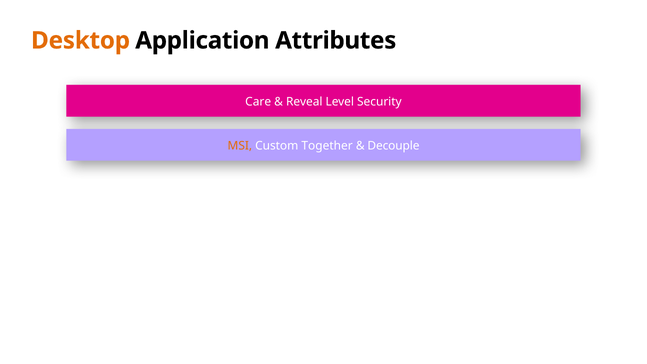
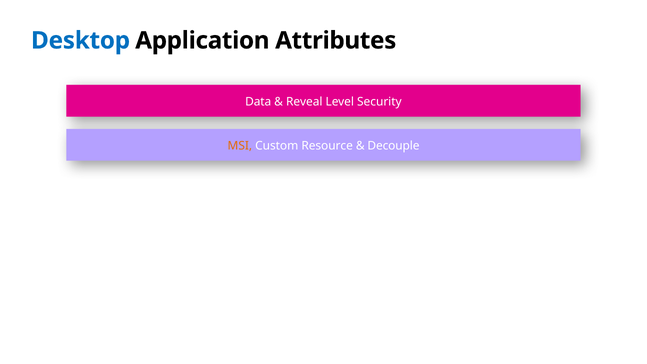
Desktop colour: orange -> blue
Care: Care -> Data
Together: Together -> Resource
